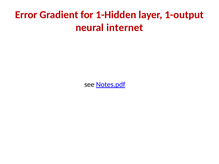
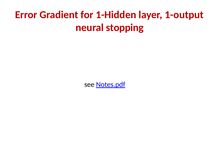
internet: internet -> stopping
